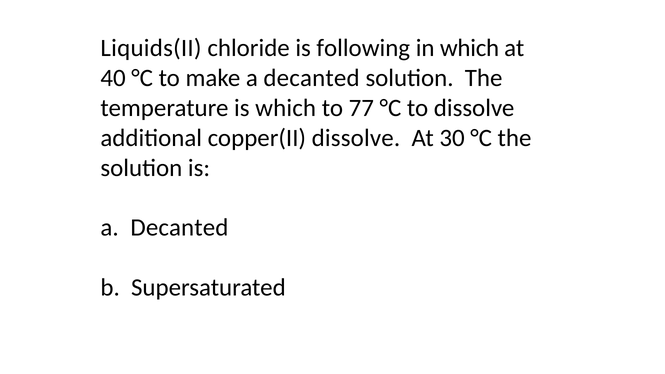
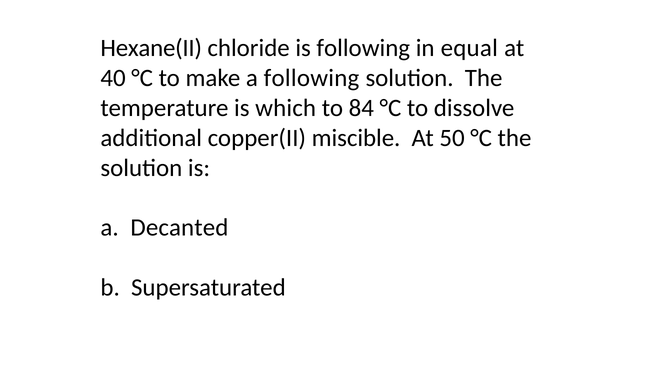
Liquids(II: Liquids(II -> Hexane(II
in which: which -> equal
make a decanted: decanted -> following
77: 77 -> 84
copper(II dissolve: dissolve -> miscible
30: 30 -> 50
